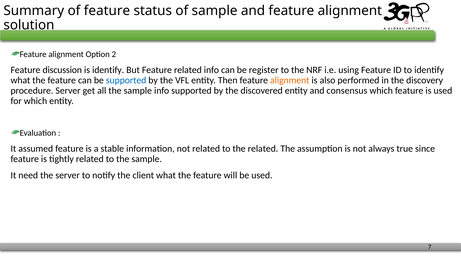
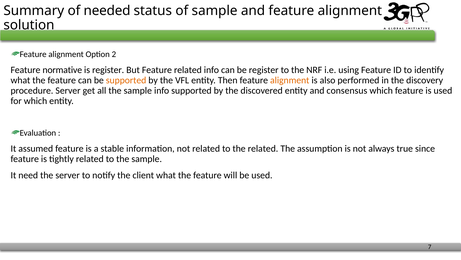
of feature: feature -> needed
discussion: discussion -> normative
is identify: identify -> register
supported at (126, 80) colour: blue -> orange
